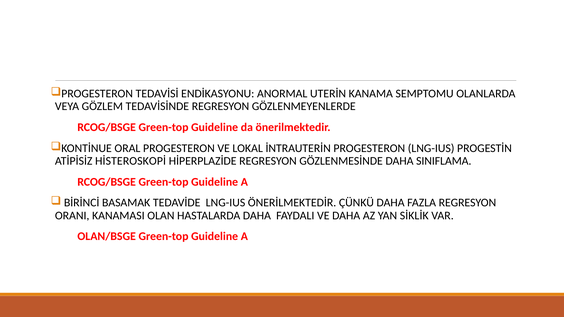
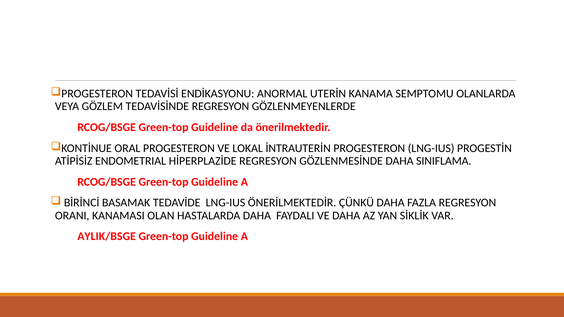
HİSTEROSKOPİ: HİSTEROSKOPİ -> ENDOMETRIAL
OLAN/BSGE: OLAN/BSGE -> AYLIK/BSGE
